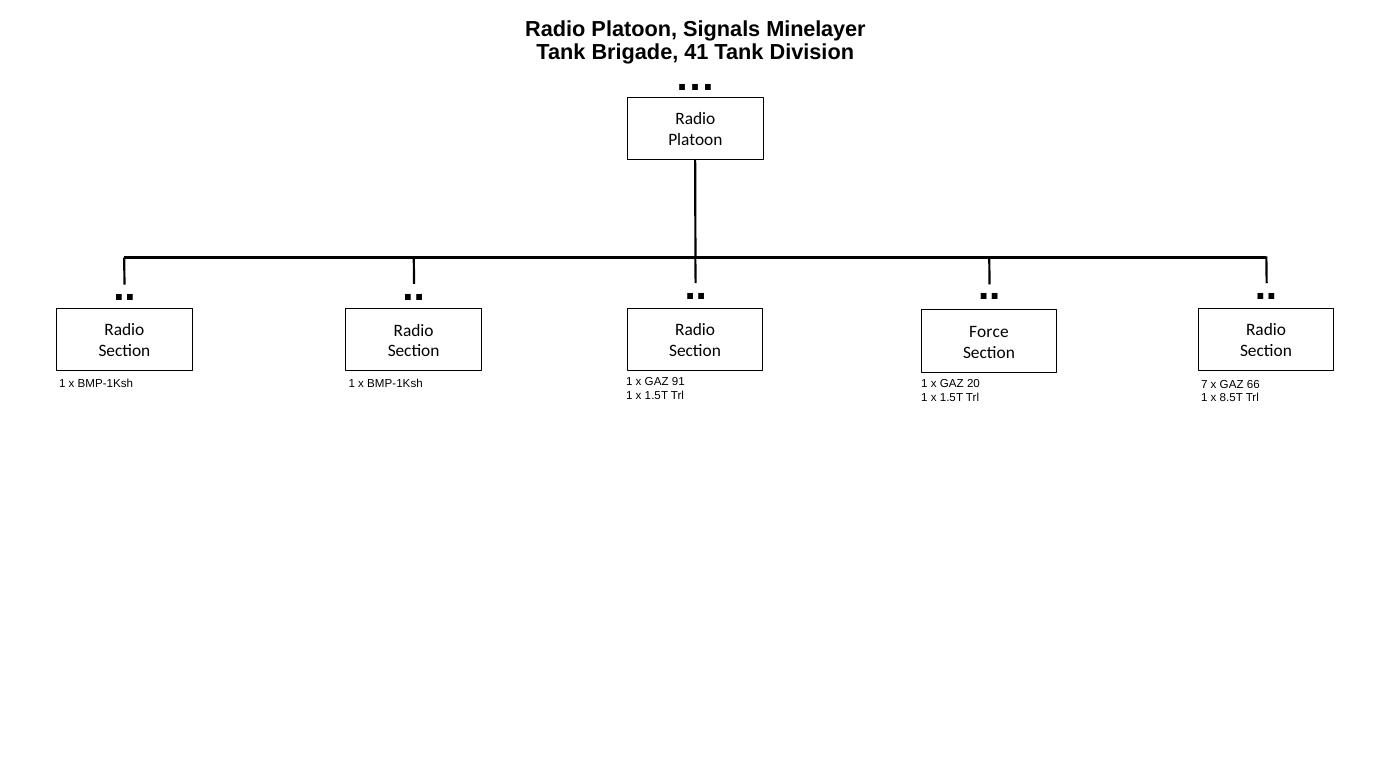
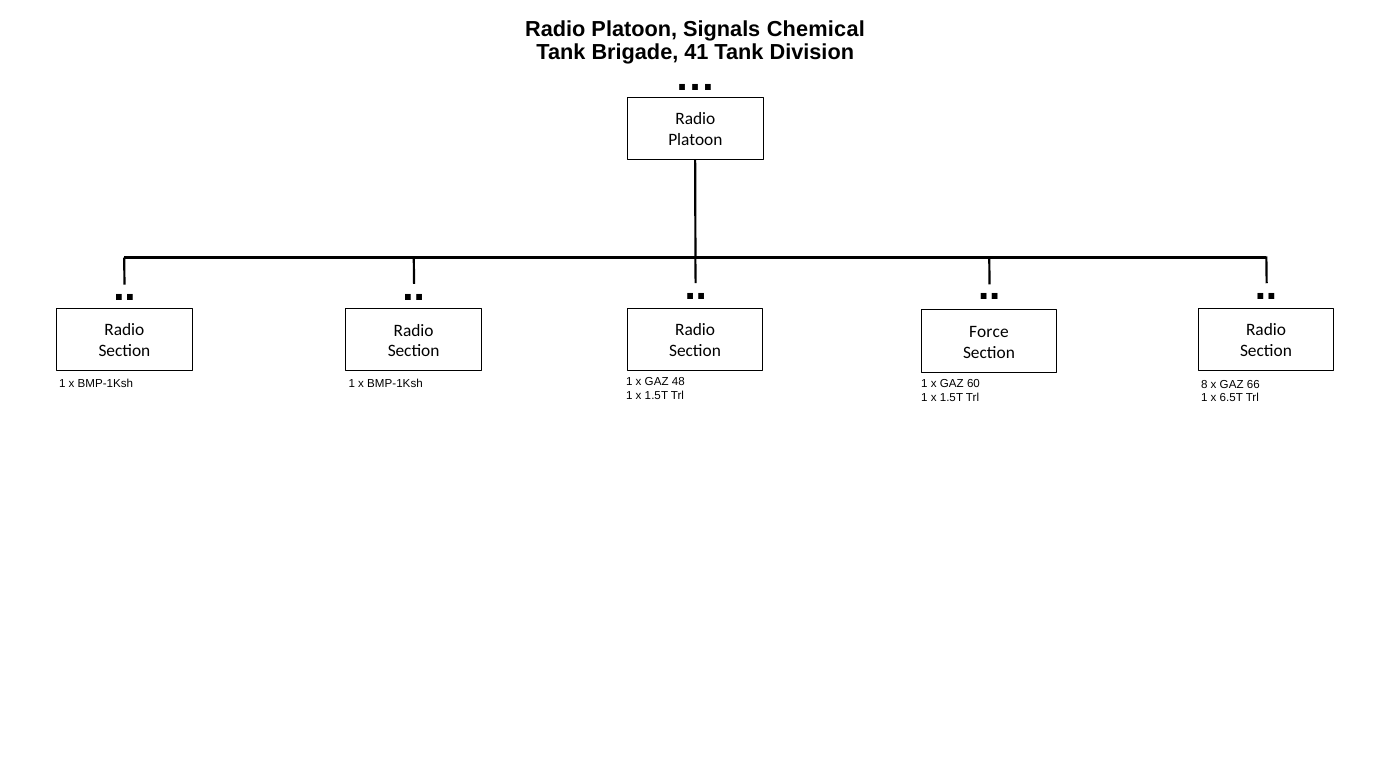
Minelayer: Minelayer -> Chemical
91: 91 -> 48
20: 20 -> 60
7: 7 -> 8
8.5T: 8.5T -> 6.5T
